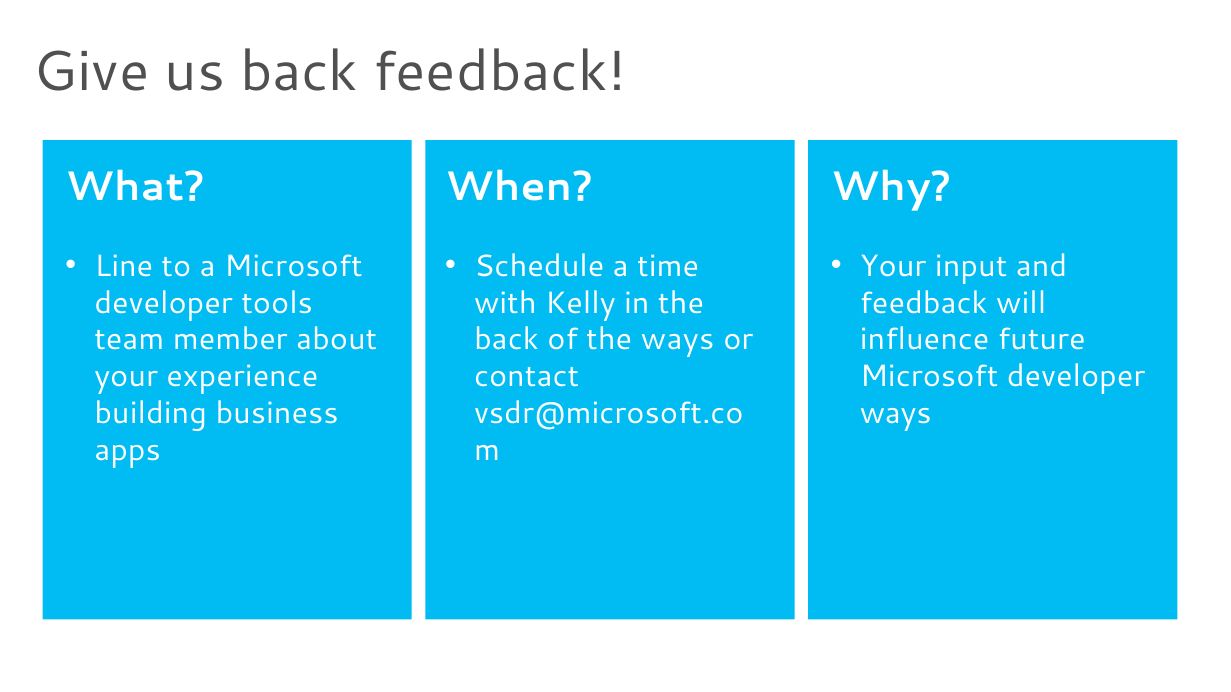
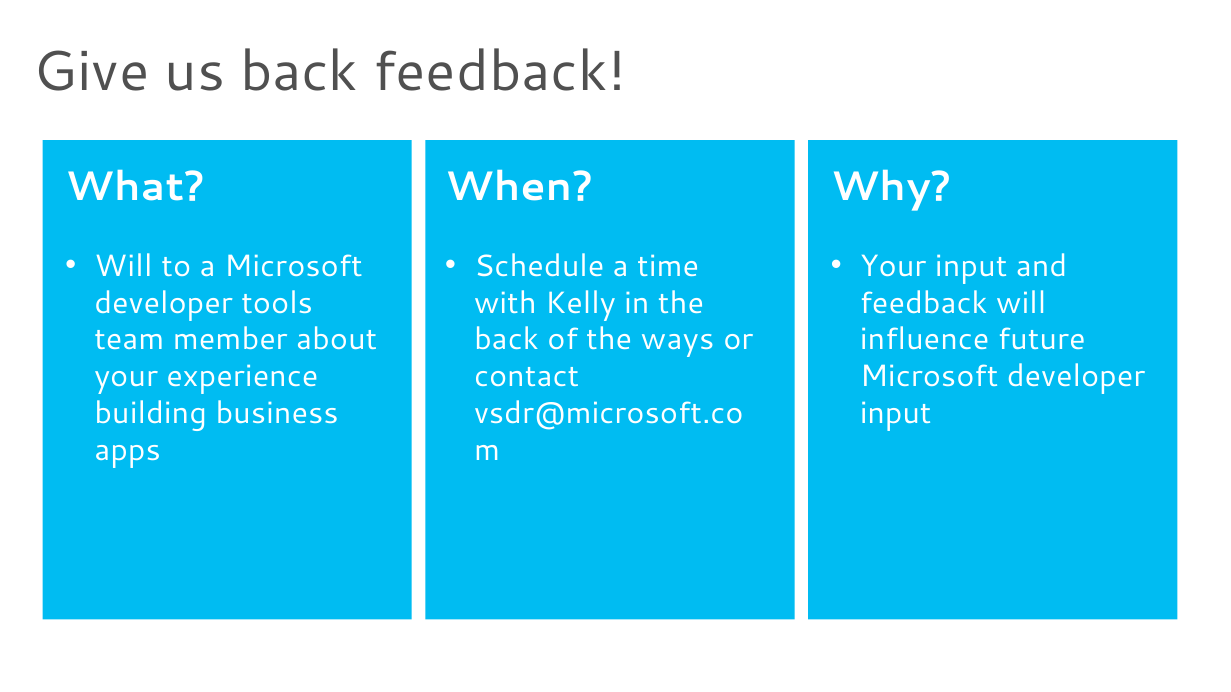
Line at (124, 266): Line -> Will
ways at (896, 414): ways -> input
